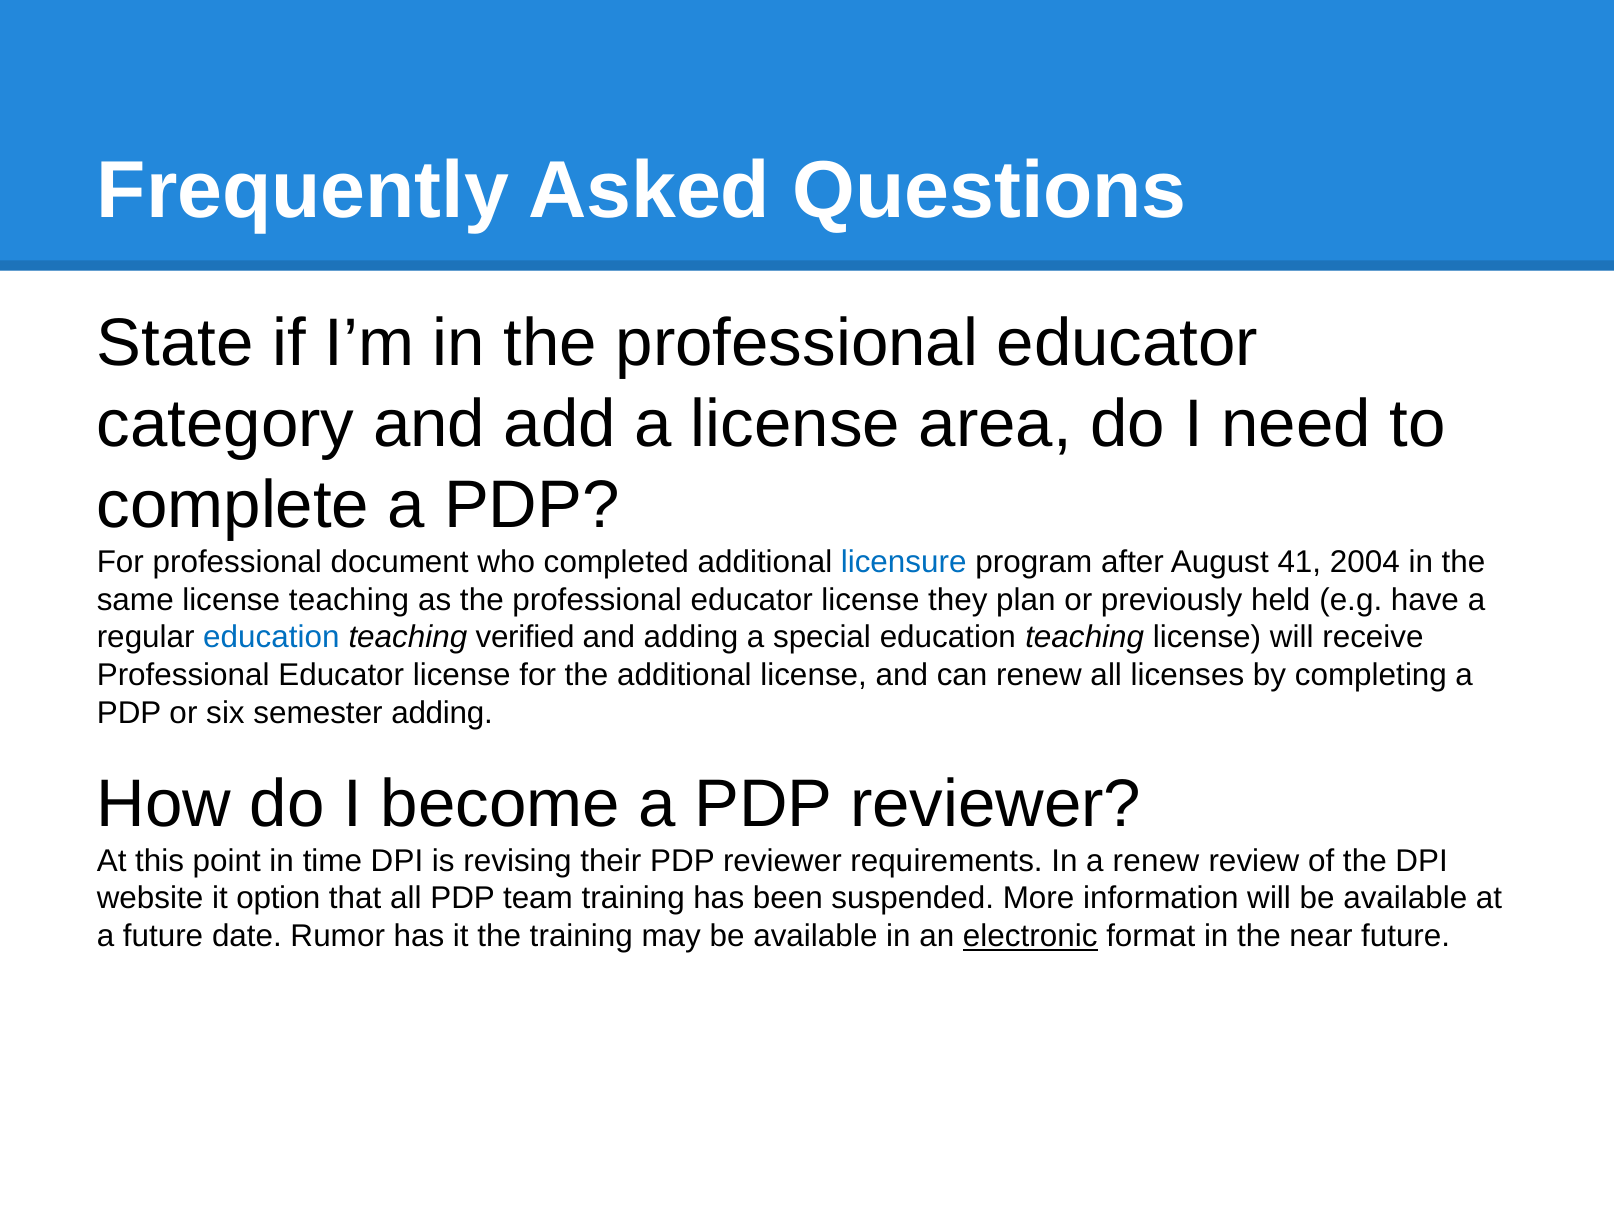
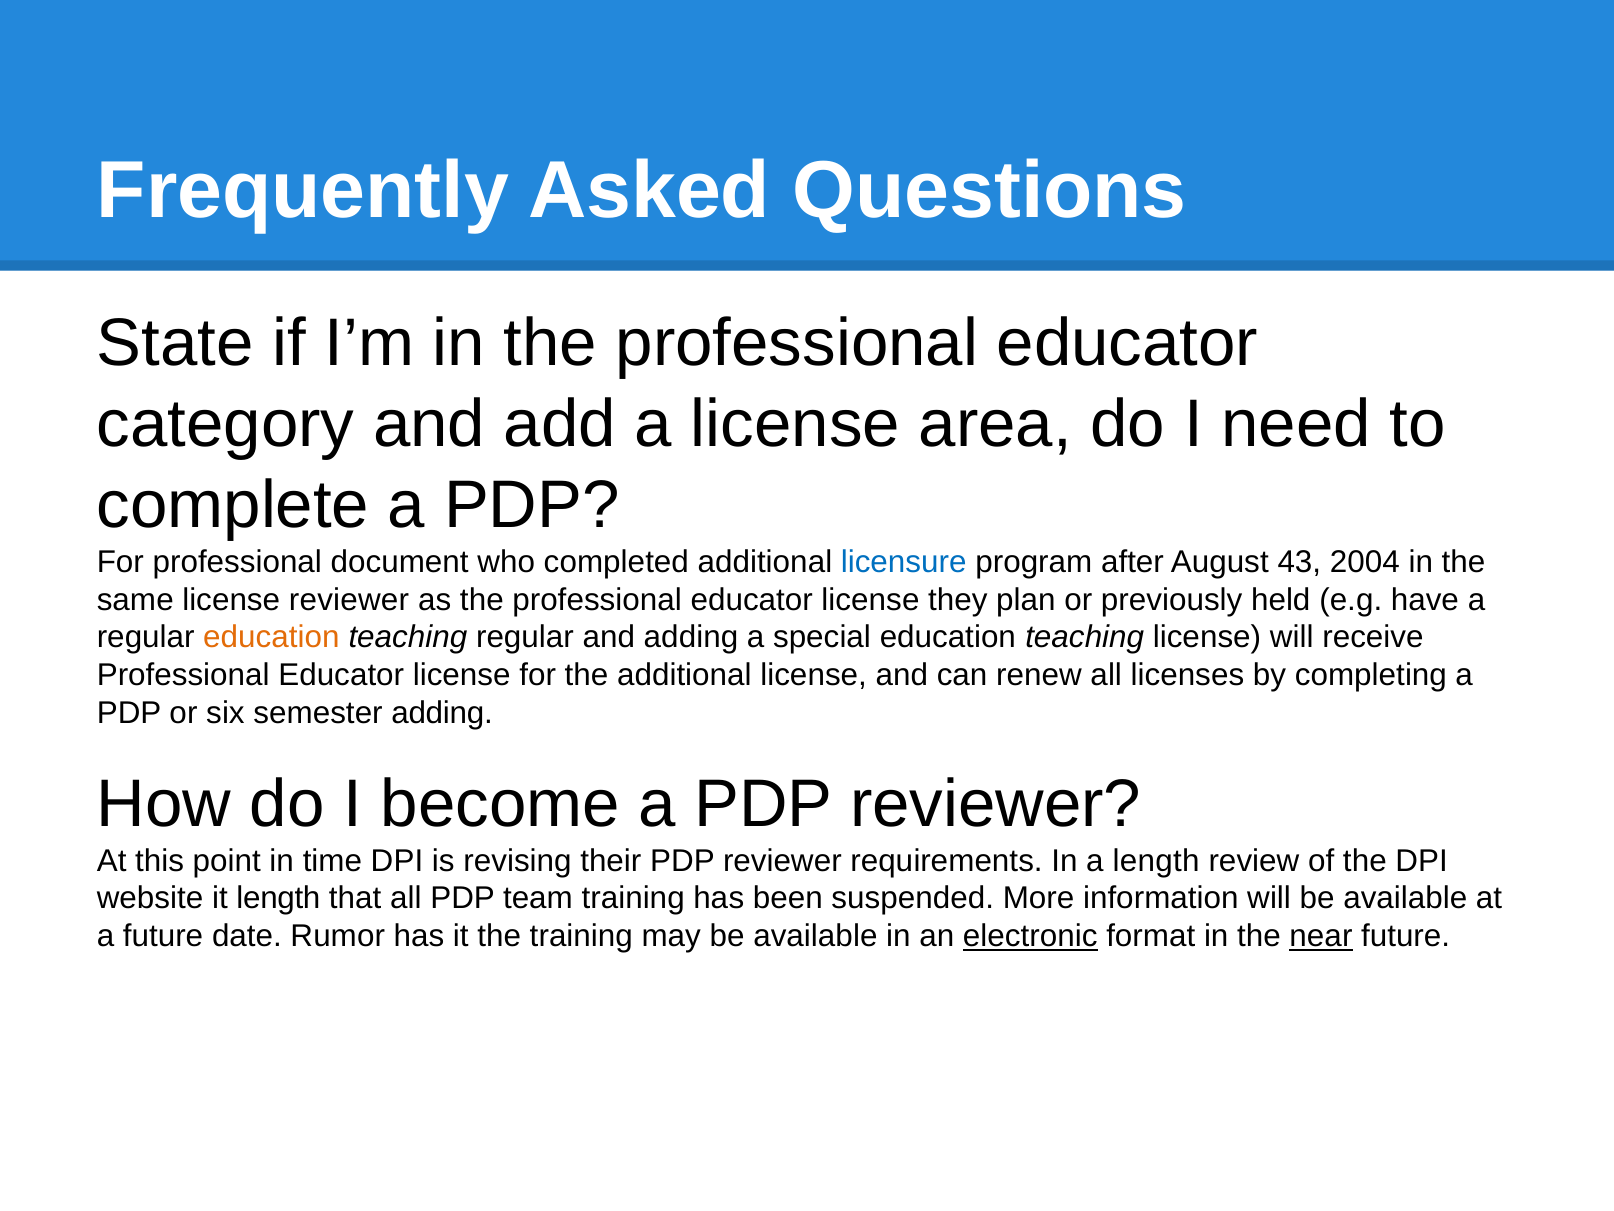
41: 41 -> 43
license teaching: teaching -> reviewer
education at (271, 637) colour: blue -> orange
teaching verified: verified -> regular
a renew: renew -> length
it option: option -> length
near underline: none -> present
